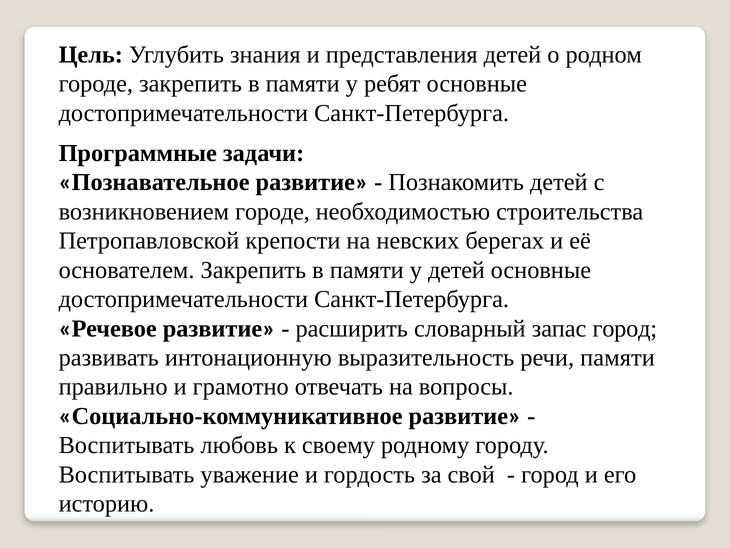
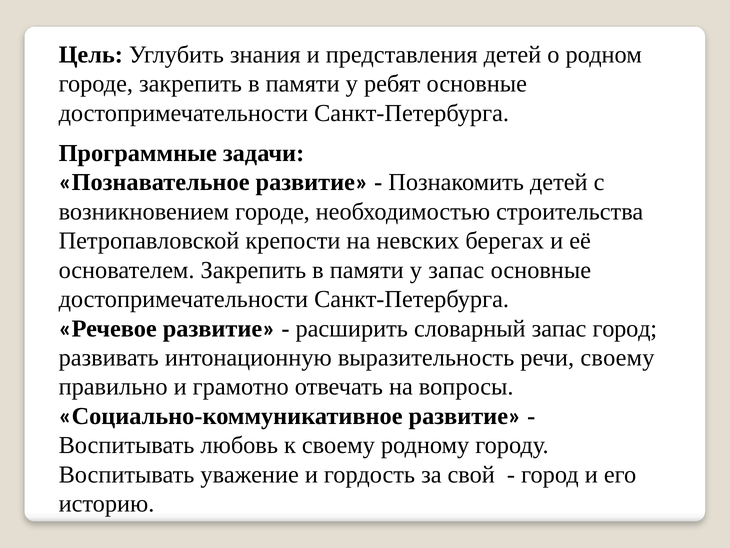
у детей: детей -> запас
речи памяти: памяти -> своему
